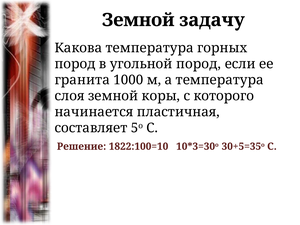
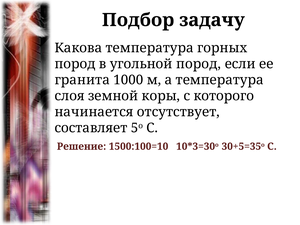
Земной at (138, 20): Земной -> Подбор
пластичная: пластичная -> отсутствует
1822:100=10: 1822:100=10 -> 1500:100=10
